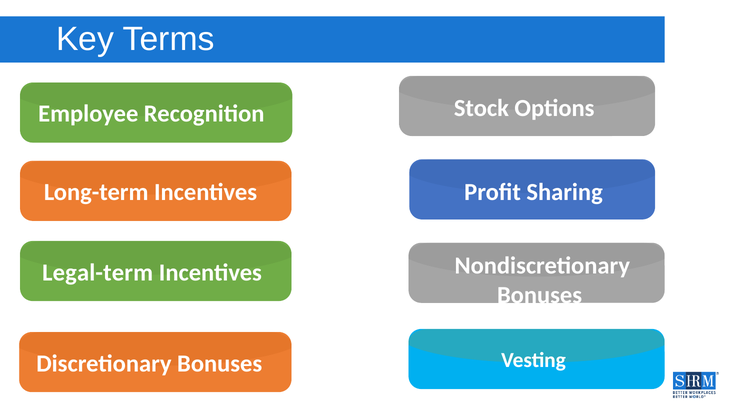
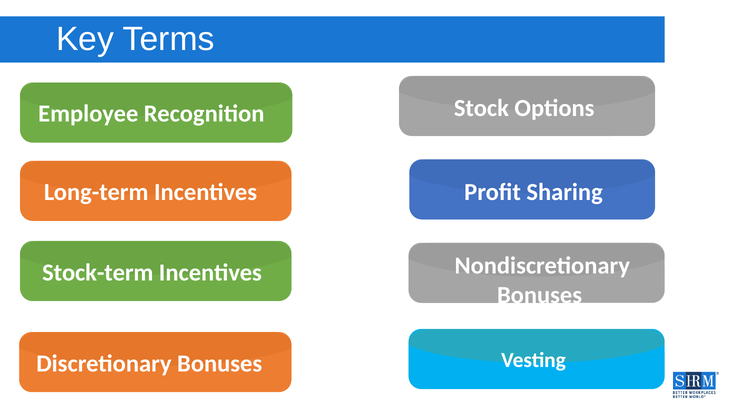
Legal-term: Legal-term -> Stock-term
